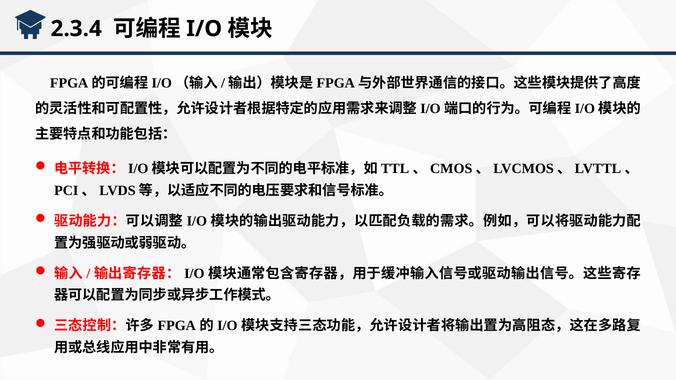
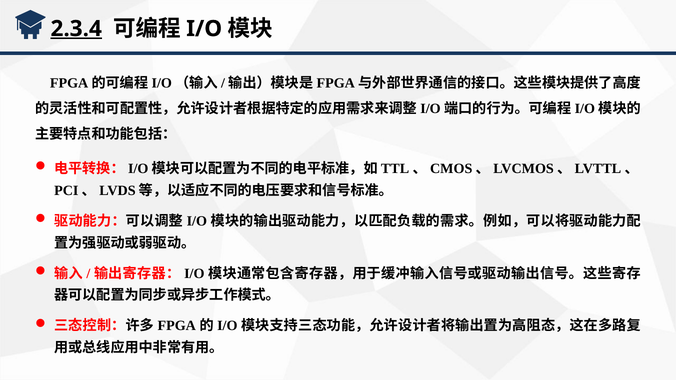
2.3.4 underline: none -> present
